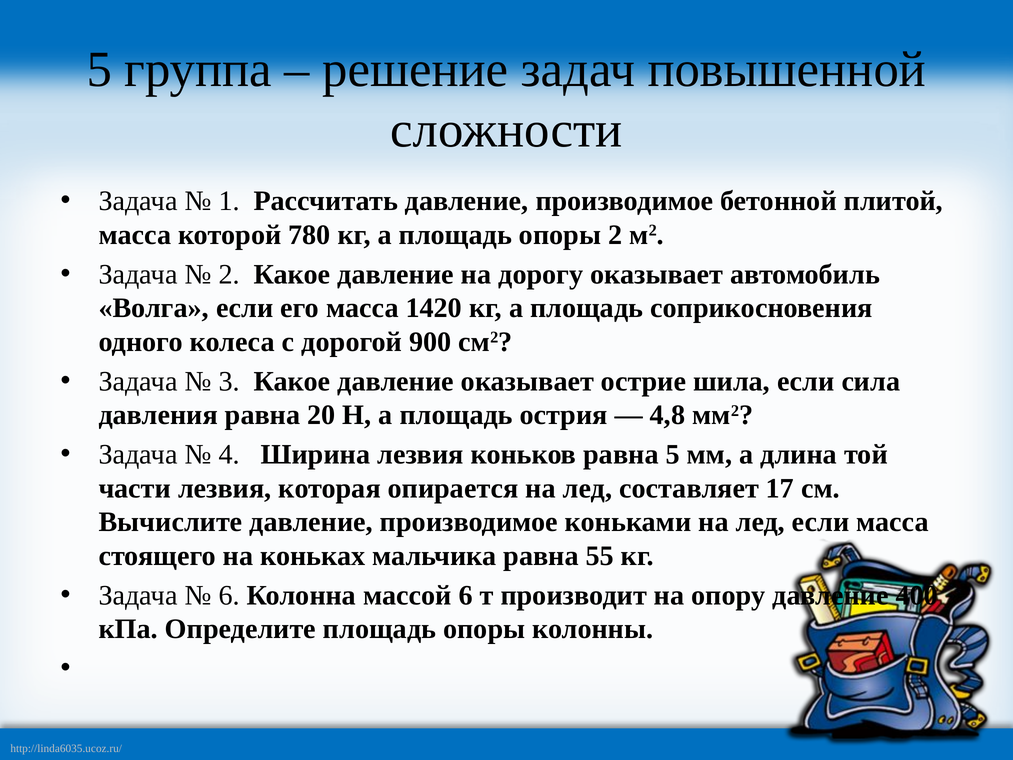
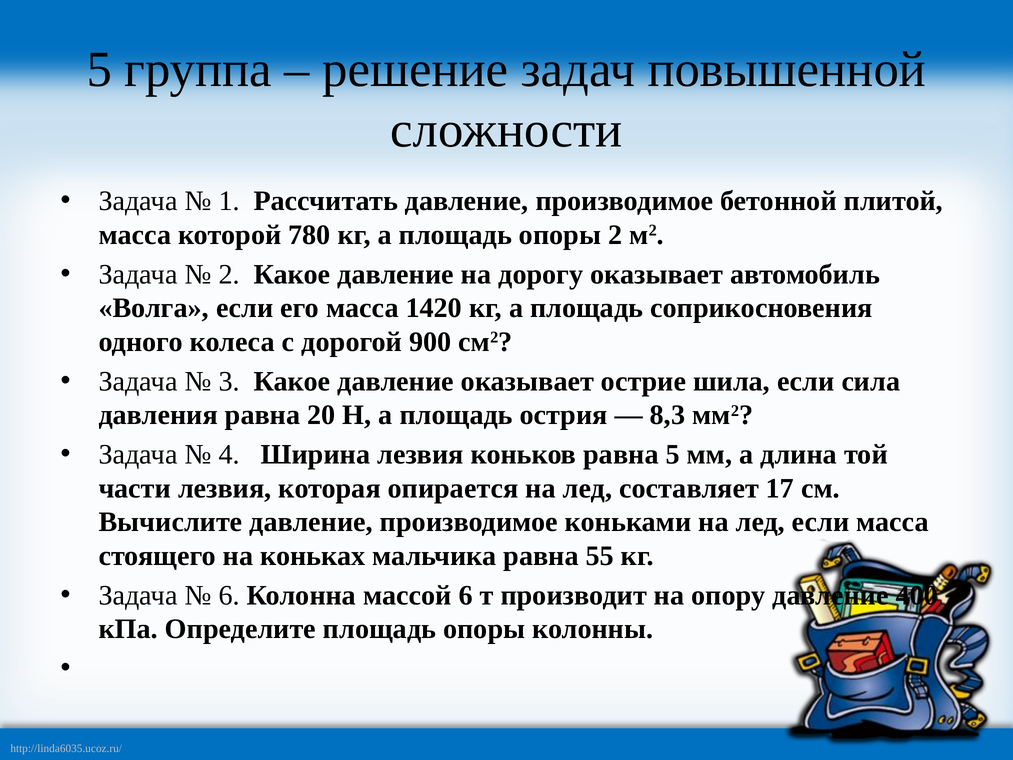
4,8: 4,8 -> 8,3
